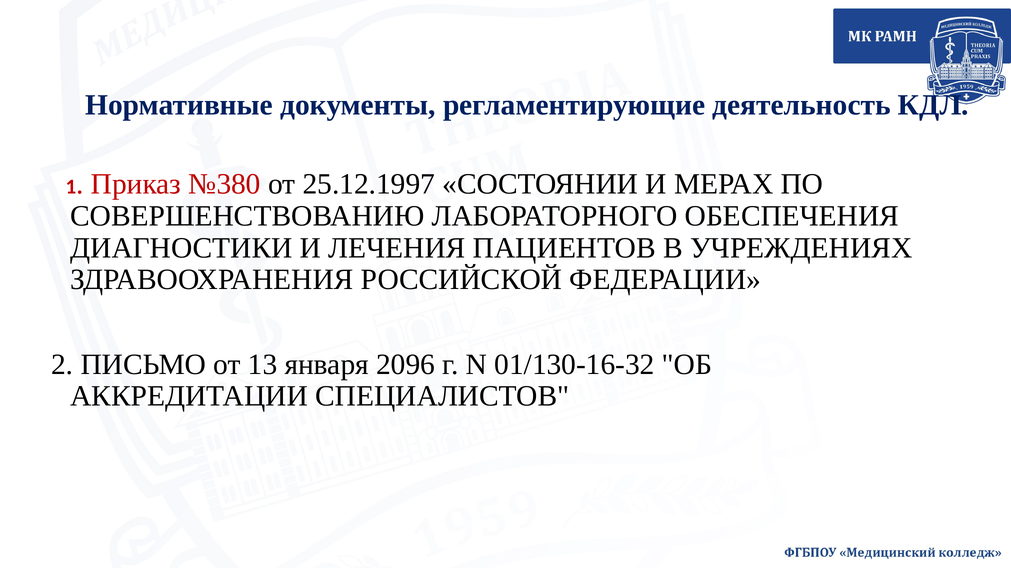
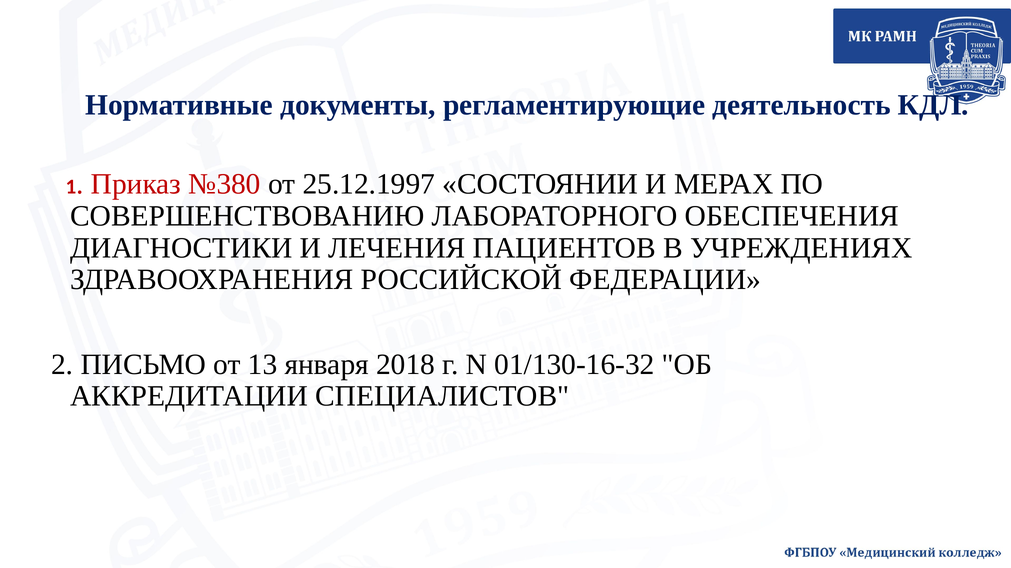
2096: 2096 -> 2018
